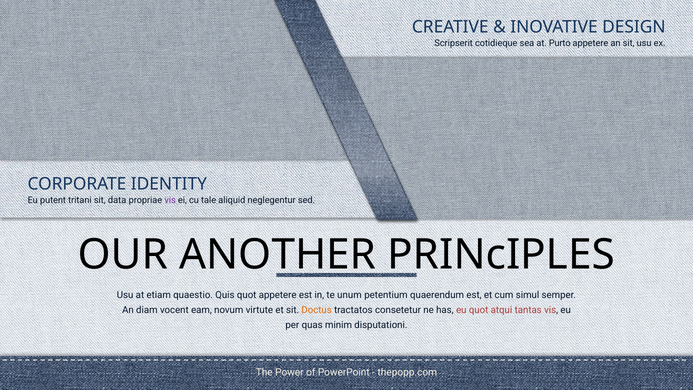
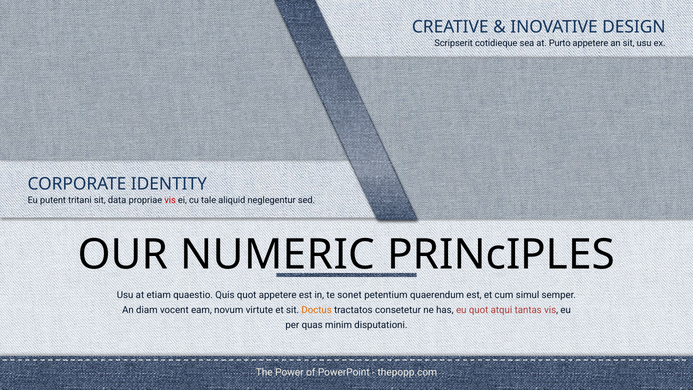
vis at (170, 200) colour: purple -> red
ANOTHER: ANOTHER -> NUMERIC
unum: unum -> sonet
